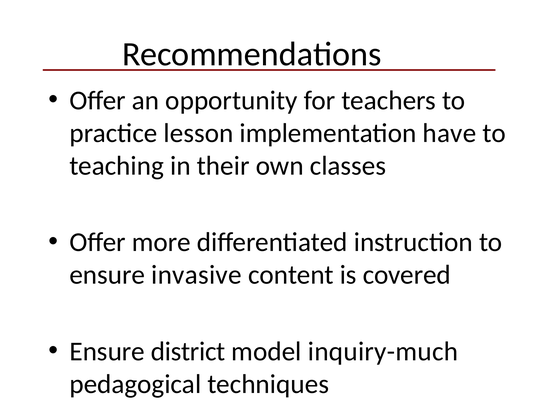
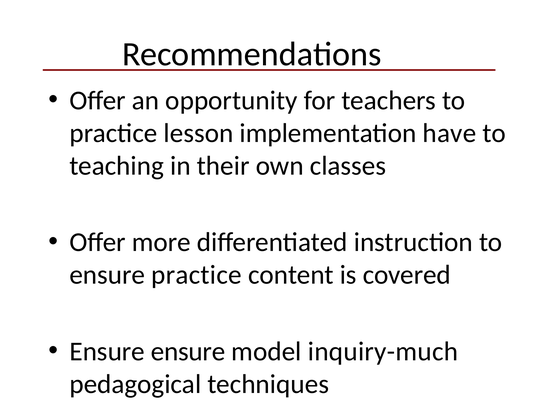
ensure invasive: invasive -> practice
Ensure district: district -> ensure
